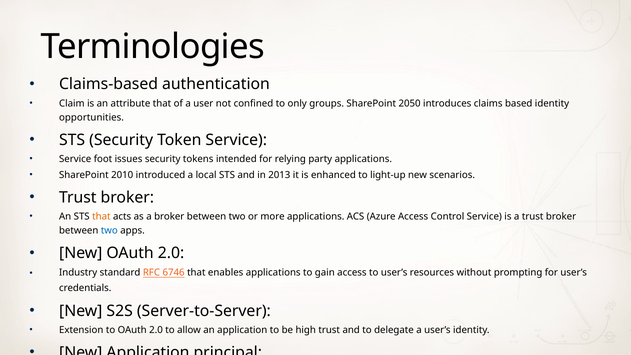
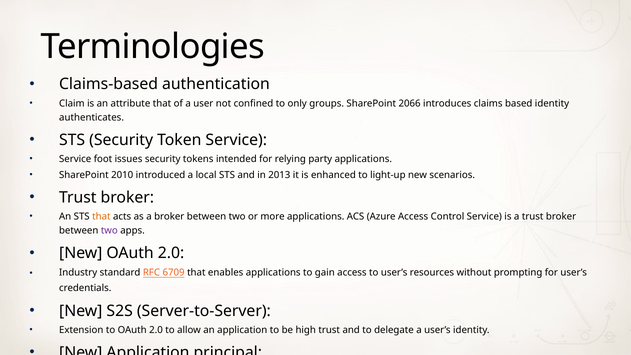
2050: 2050 -> 2066
opportunities: opportunities -> authenticates
two at (109, 231) colour: blue -> purple
6746: 6746 -> 6709
